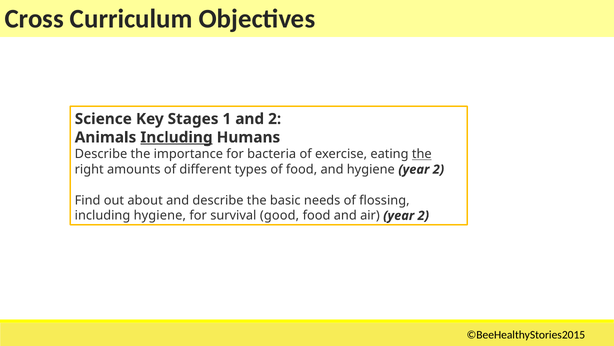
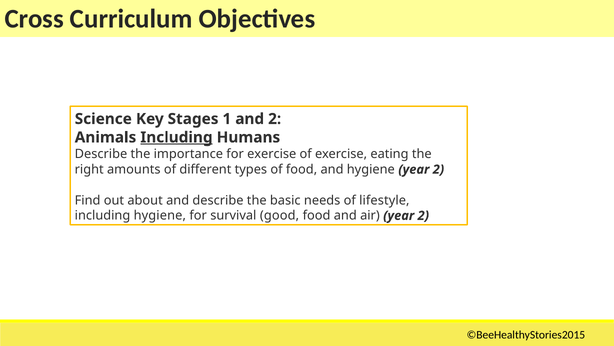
for bacteria: bacteria -> exercise
the at (422, 154) underline: present -> none
flossing: flossing -> lifestyle
